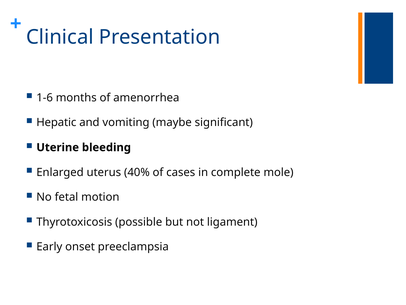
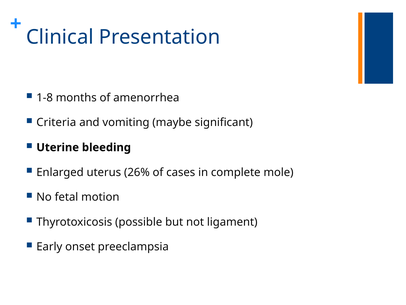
1-6: 1-6 -> 1-8
Hepatic: Hepatic -> Criteria
40%: 40% -> 26%
